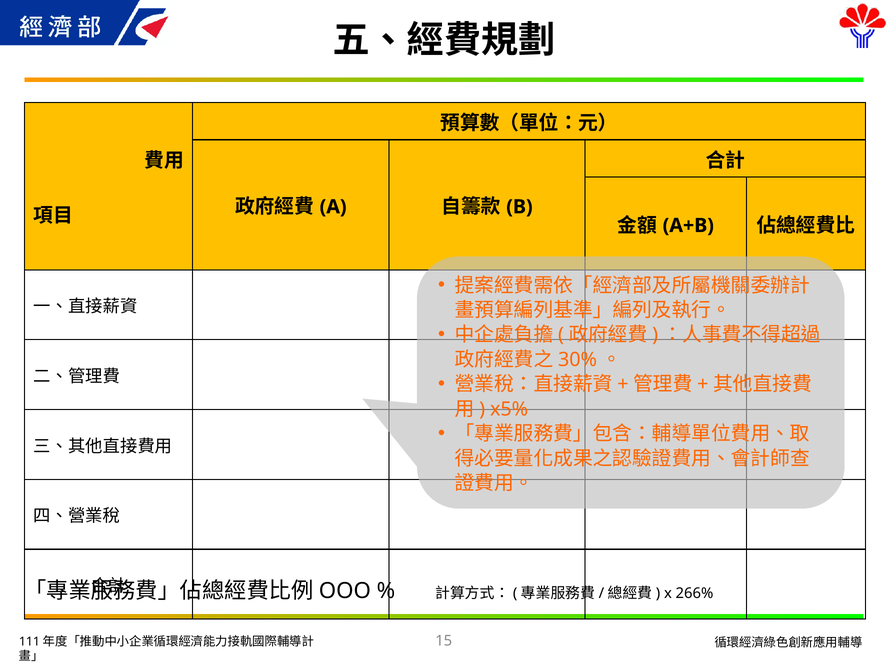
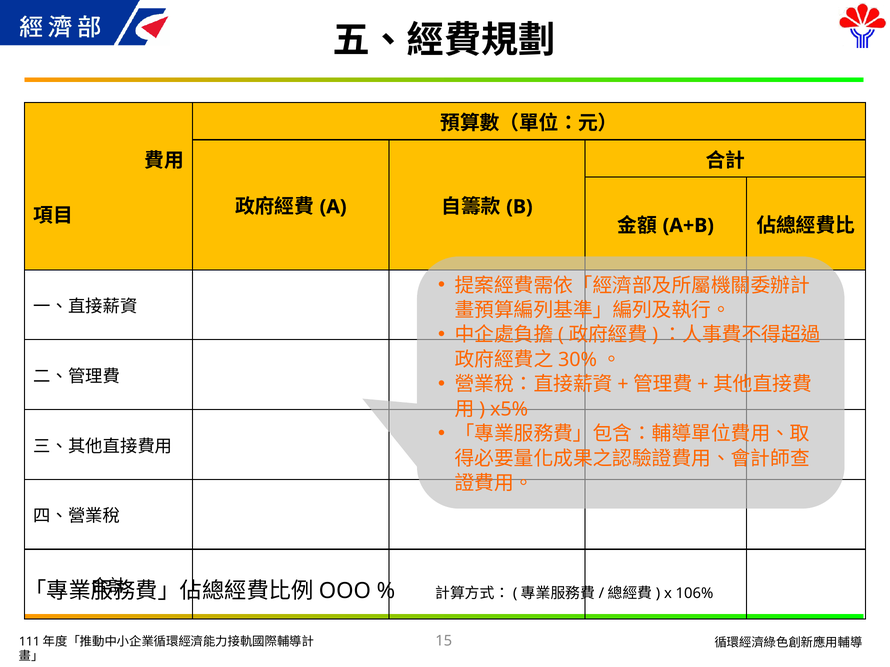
266%: 266% -> 106%
